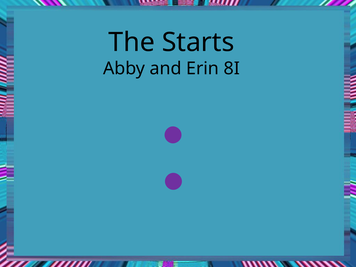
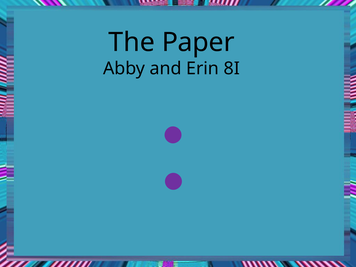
Starts: Starts -> Paper
